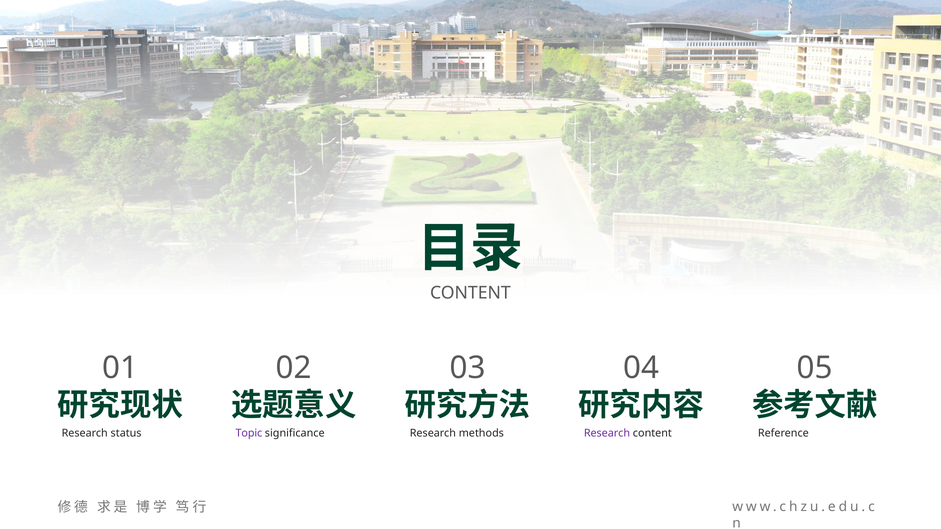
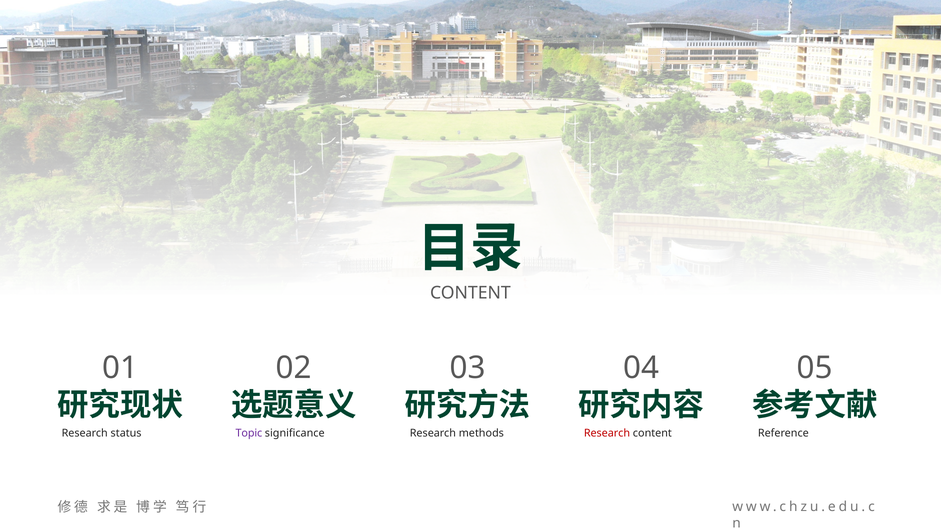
Research at (607, 434) colour: purple -> red
